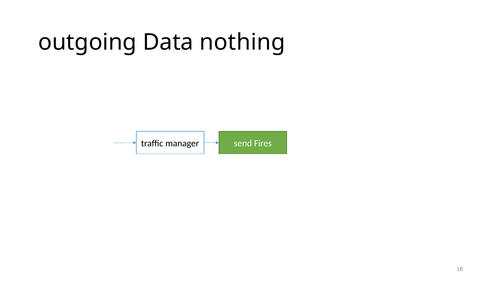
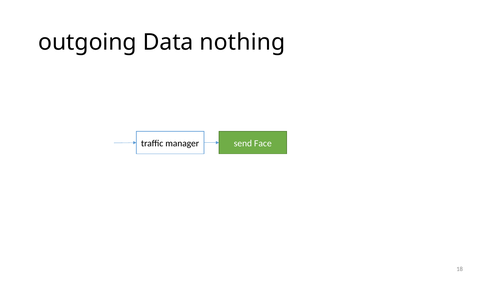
Fires: Fires -> Face
